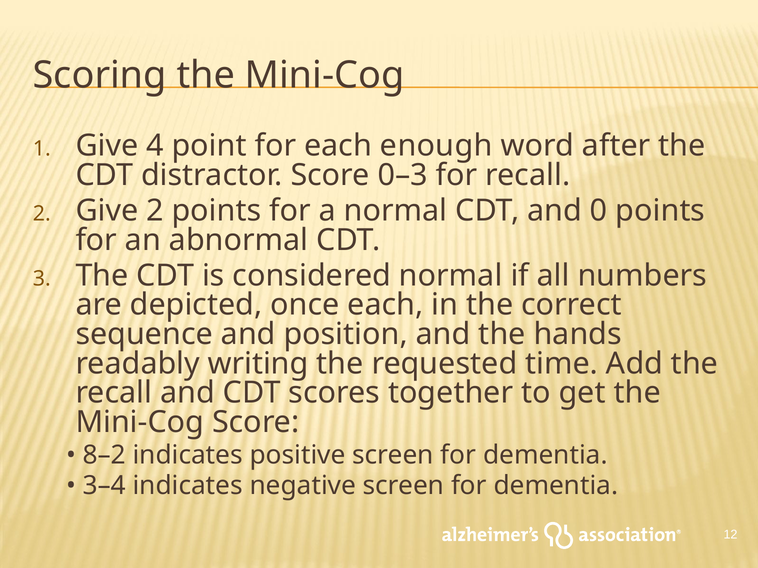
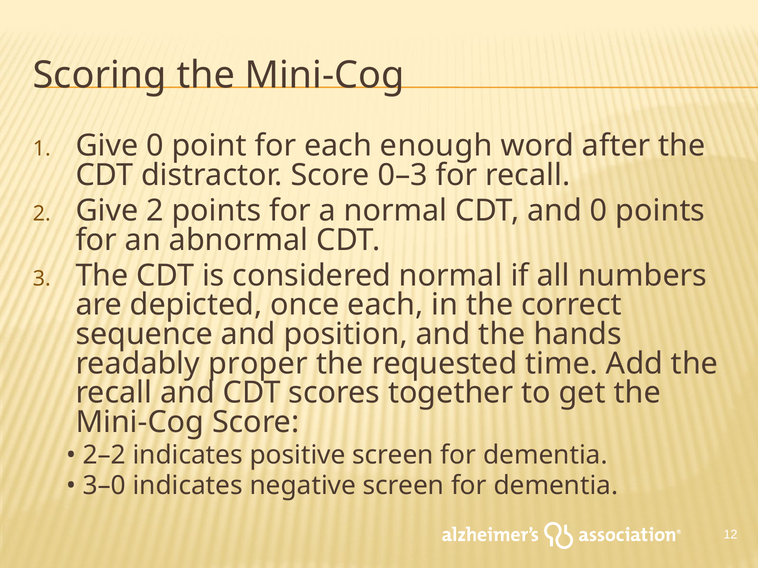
Give 4: 4 -> 0
writing: writing -> proper
8–2: 8–2 -> 2–2
3–4: 3–4 -> 3–0
